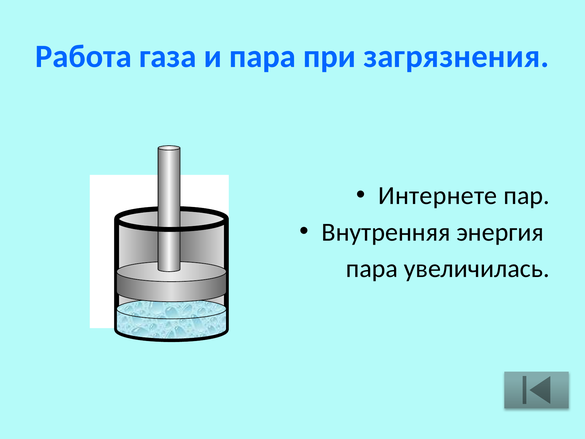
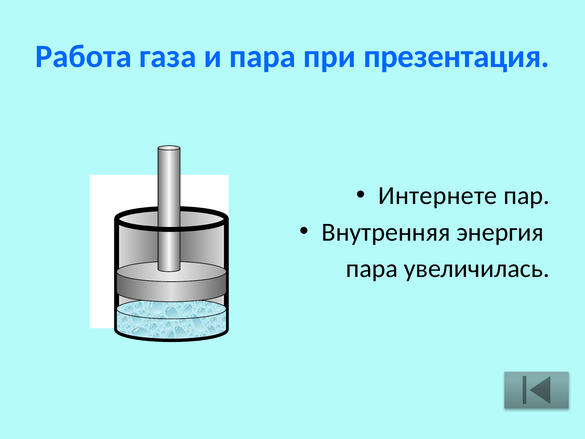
загрязнения: загрязнения -> презентация
